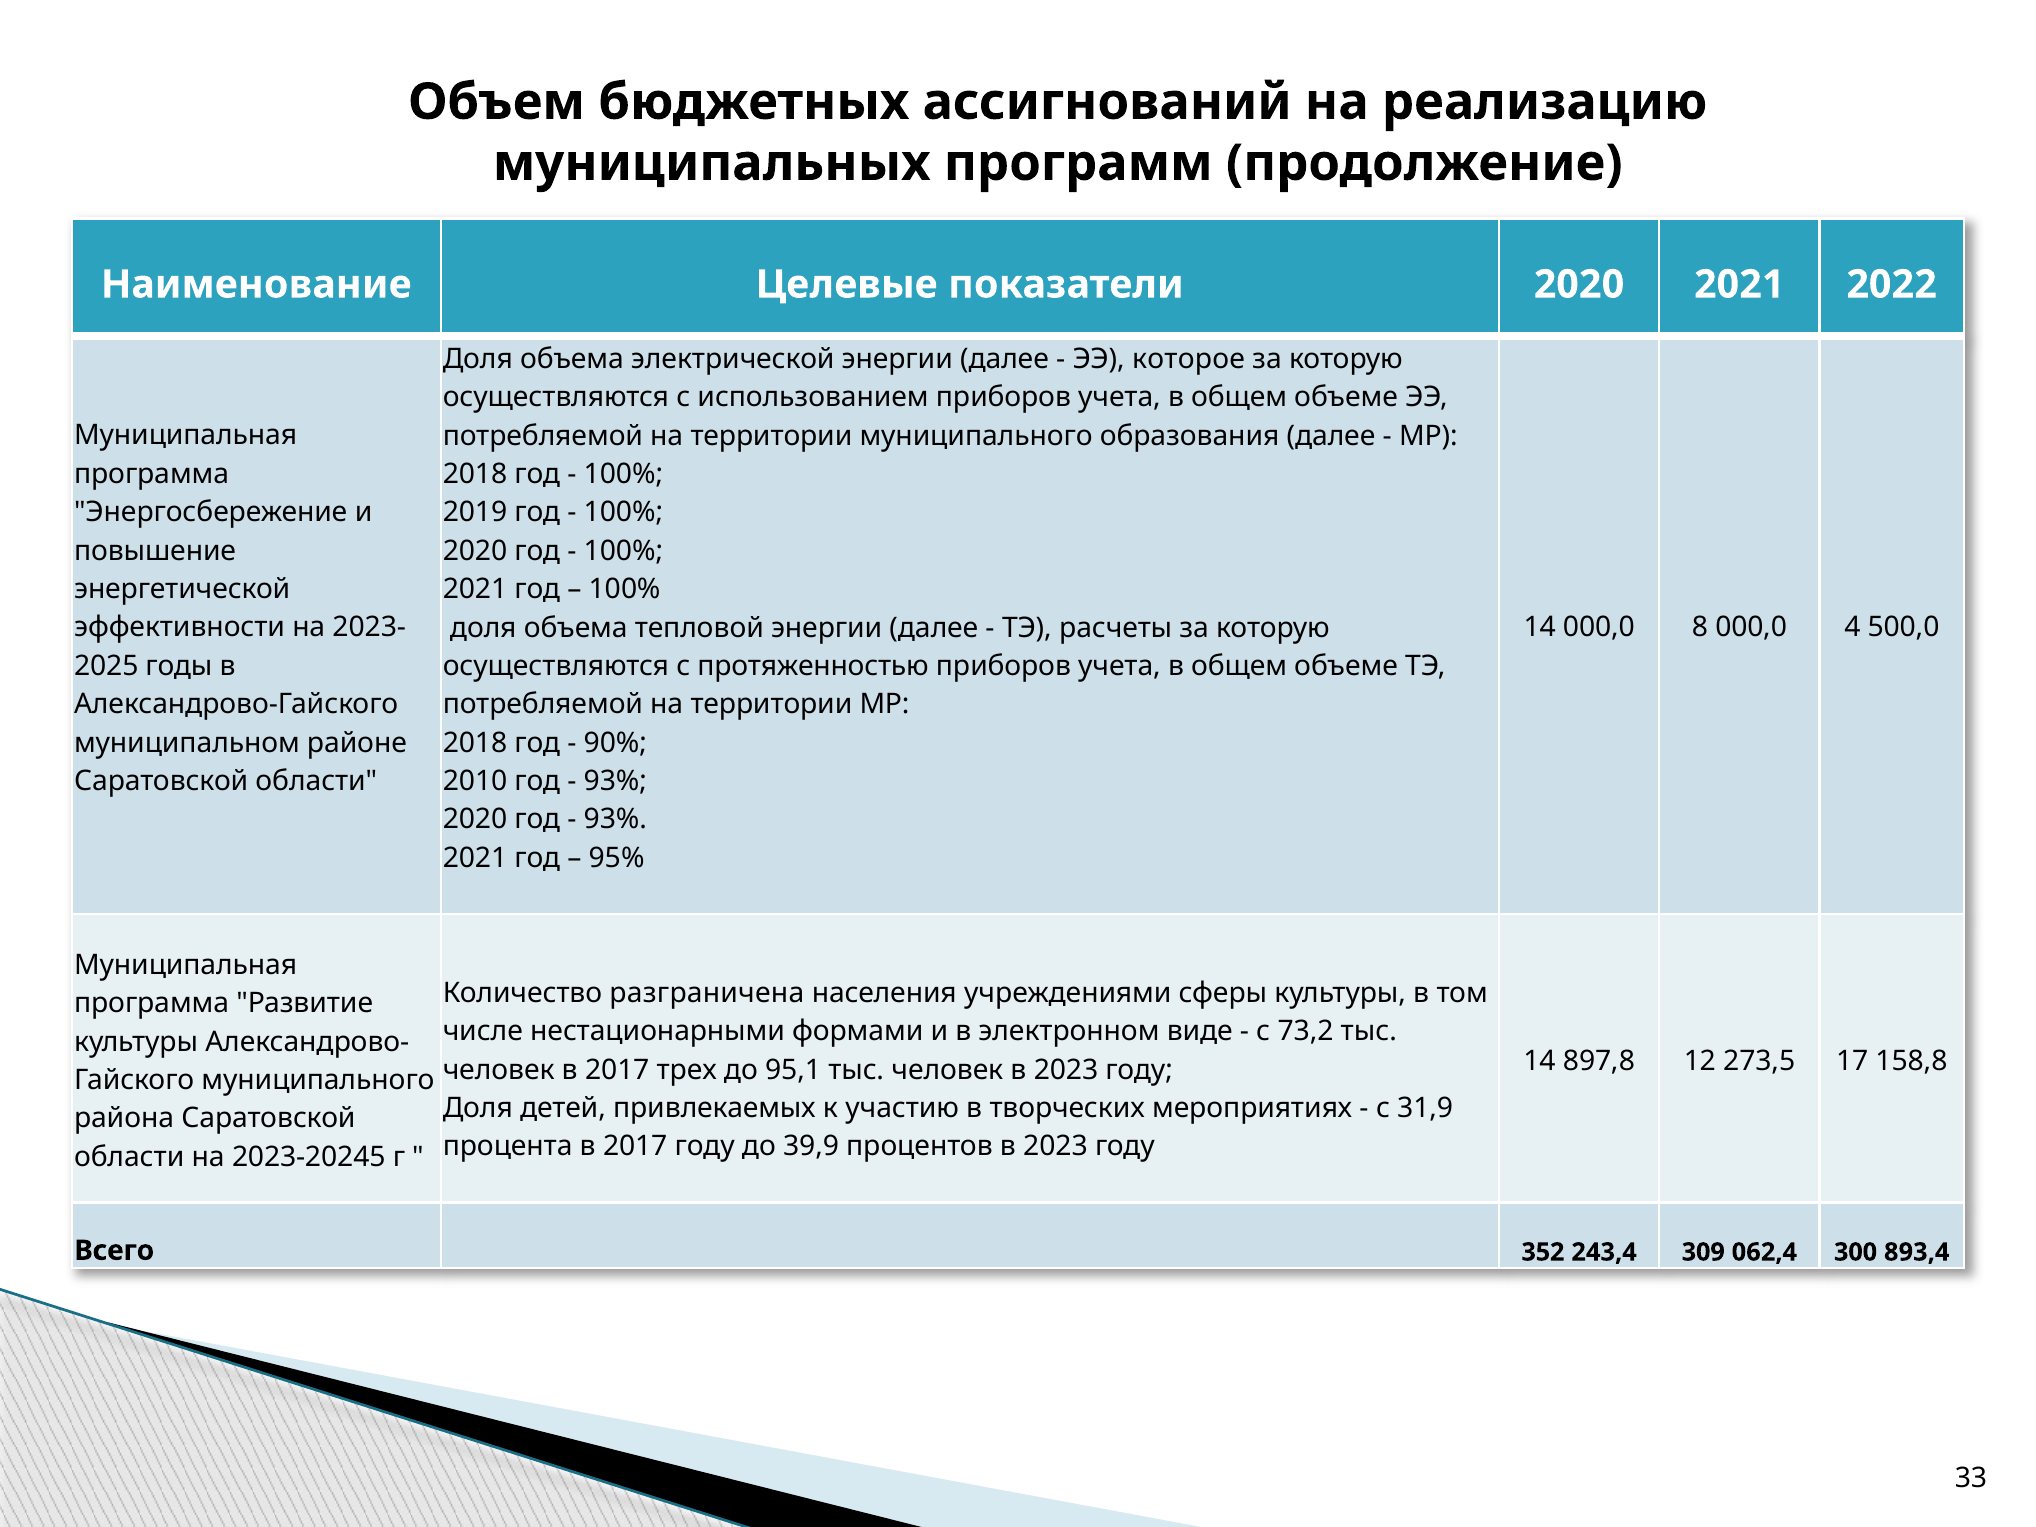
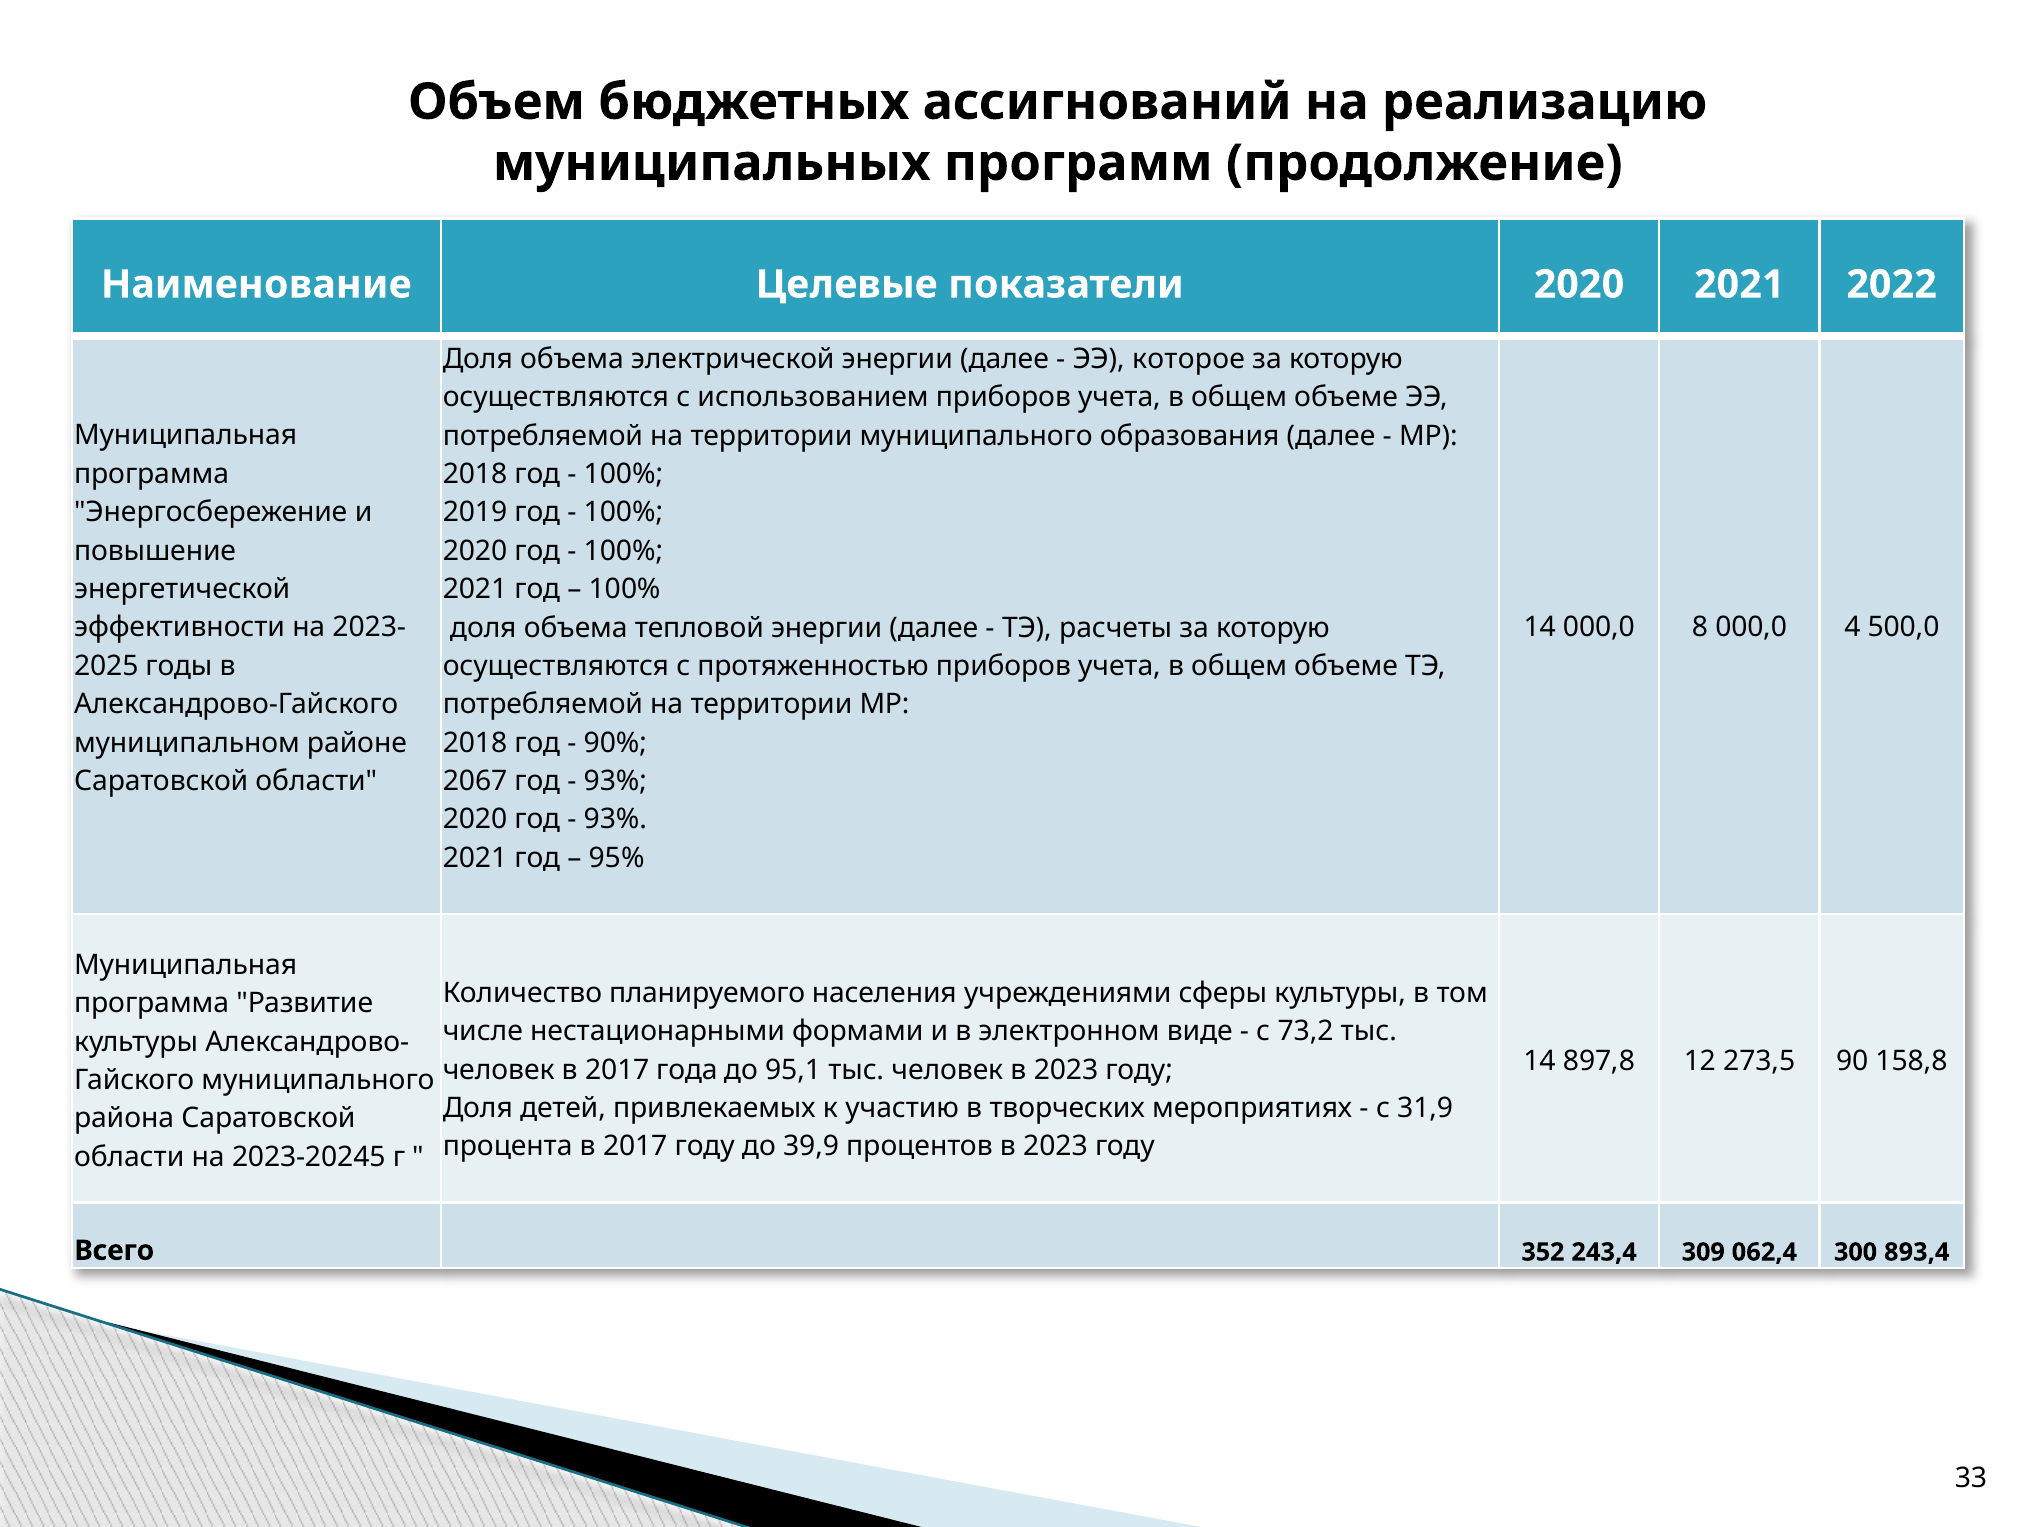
2010: 2010 -> 2067
разграничена: разграничена -> планируемого
17: 17 -> 90
трех: трех -> года
